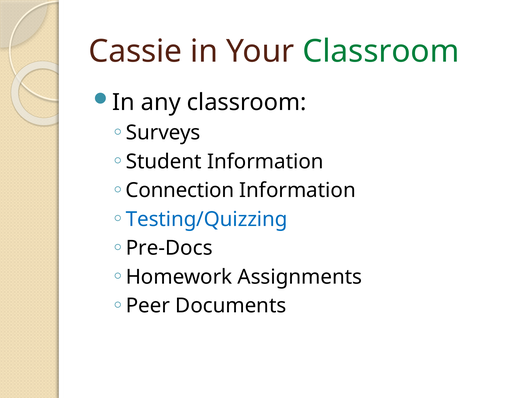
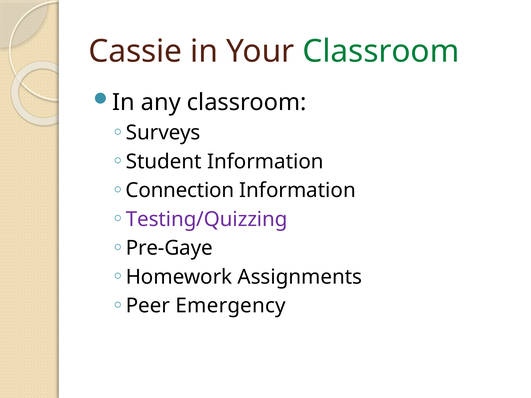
Testing/Quizzing colour: blue -> purple
Pre-Docs: Pre-Docs -> Pre-Gaye
Documents: Documents -> Emergency
